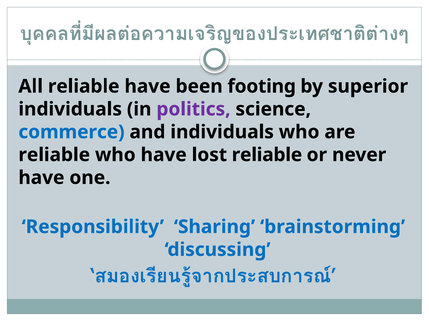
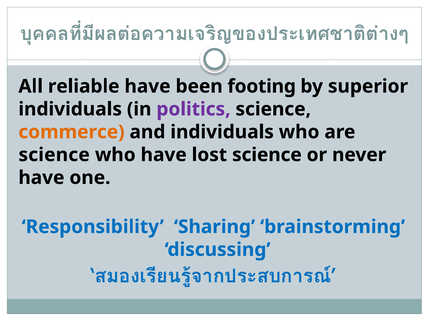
commerce colour: blue -> orange
reliable at (54, 155): reliable -> science
lost reliable: reliable -> science
